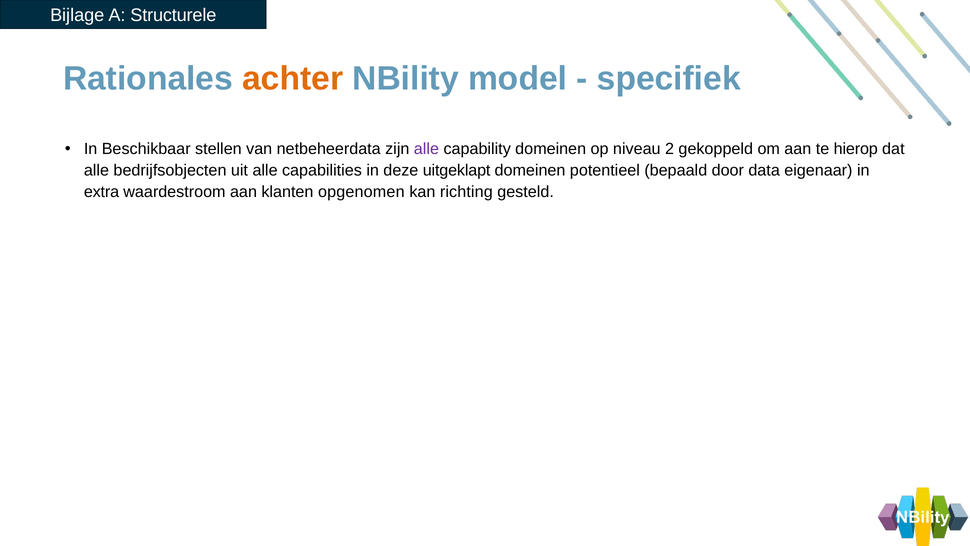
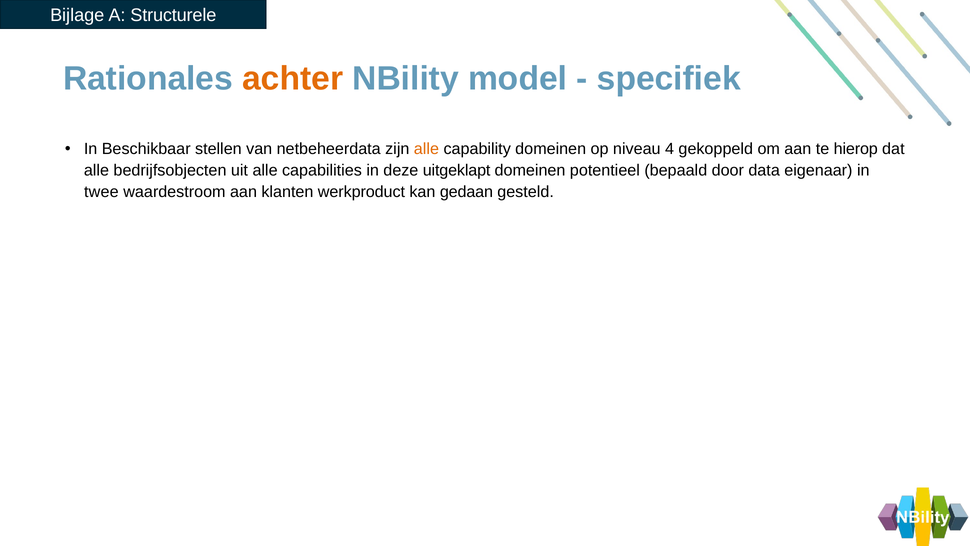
alle at (426, 149) colour: purple -> orange
2: 2 -> 4
extra: extra -> twee
opgenomen: opgenomen -> werkproduct
richting: richting -> gedaan
